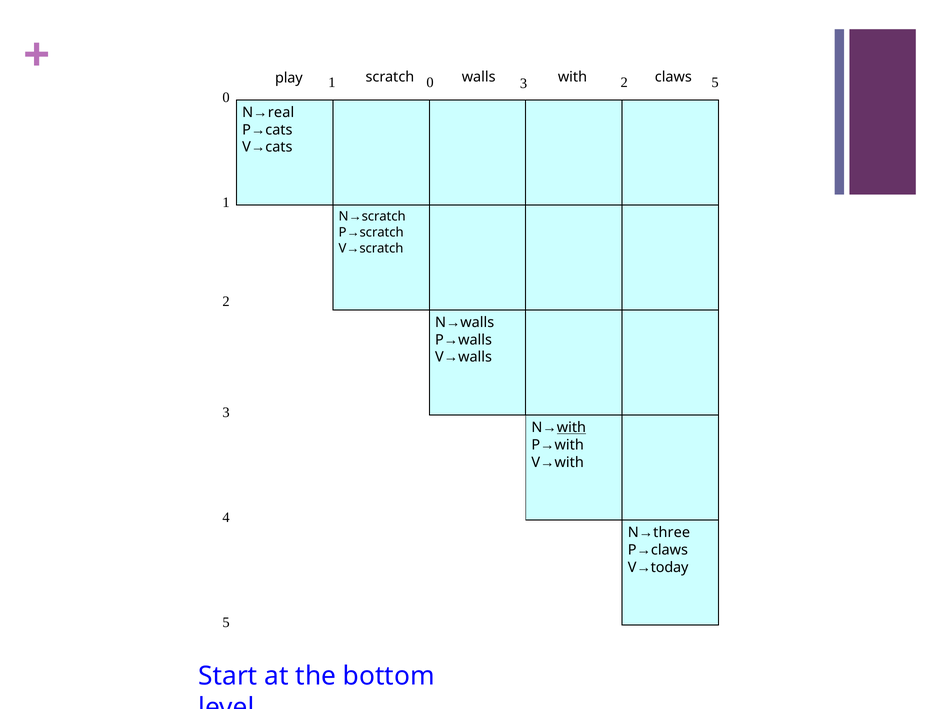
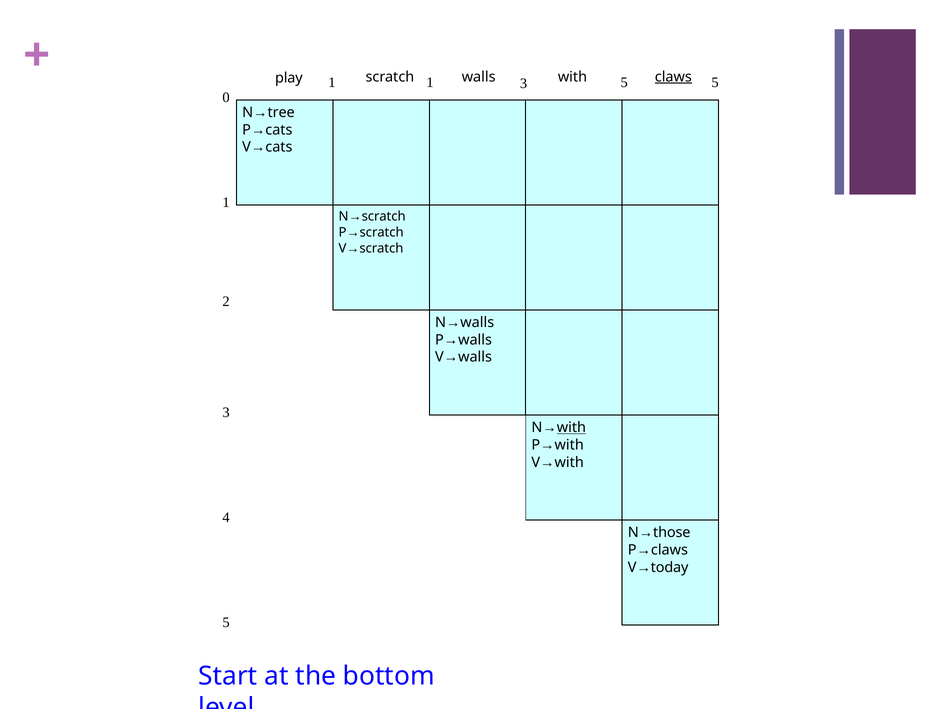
claws at (673, 77) underline: none -> present
1 0: 0 -> 1
3 2: 2 -> 5
real: real -> tree
three: three -> those
